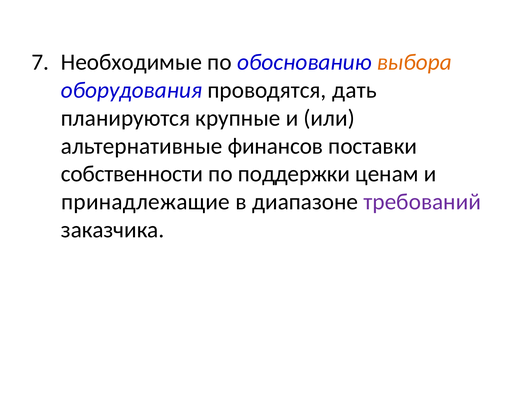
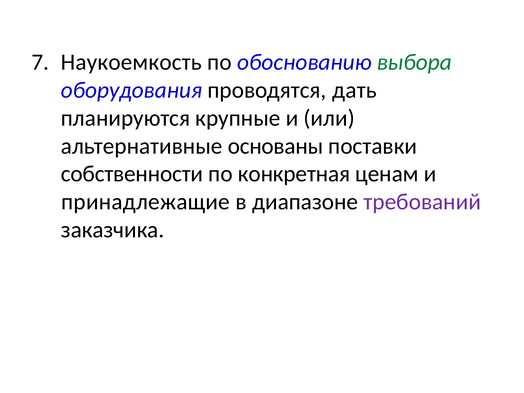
Необходимые: Необходимые -> Наукоемкость
выбора colour: orange -> green
финансов: финансов -> основаны
поддержки: поддержки -> конкретная
